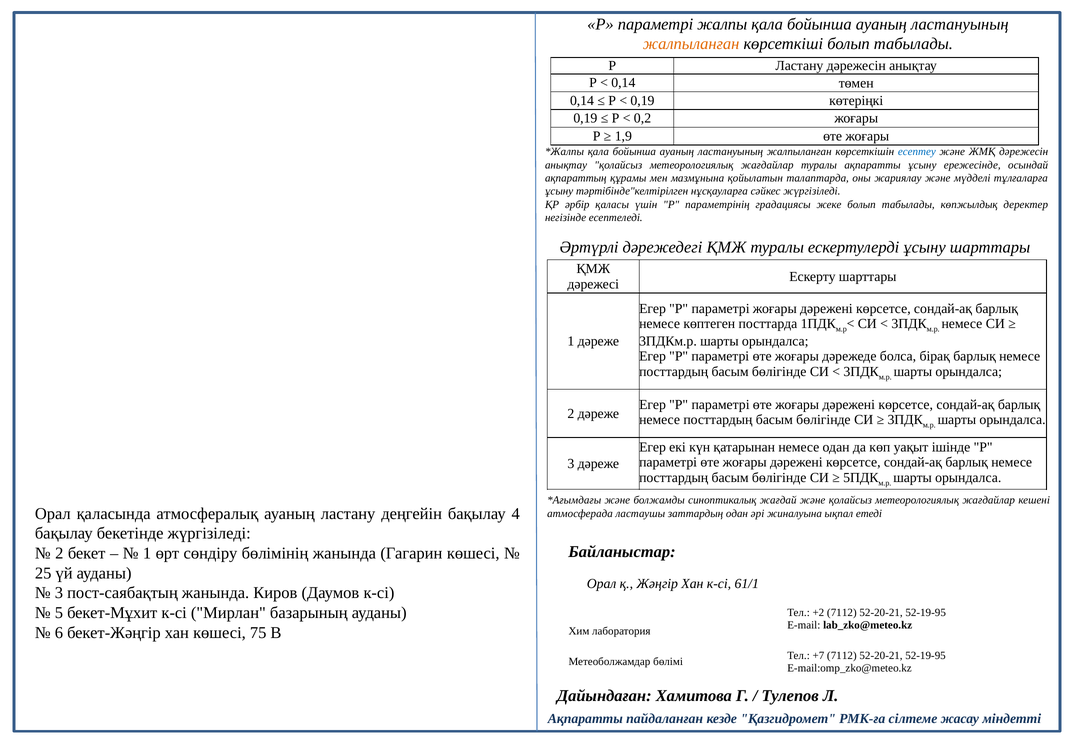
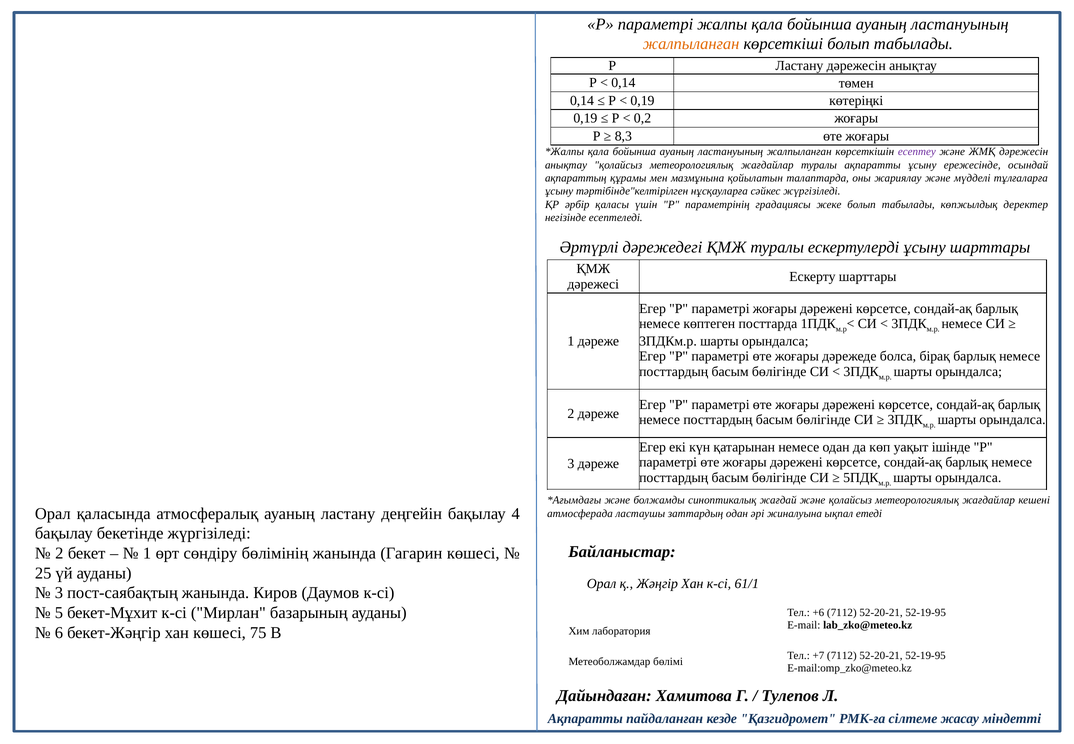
1,9: 1,9 -> 8,3
есептеу colour: blue -> purple
+2: +2 -> +6
